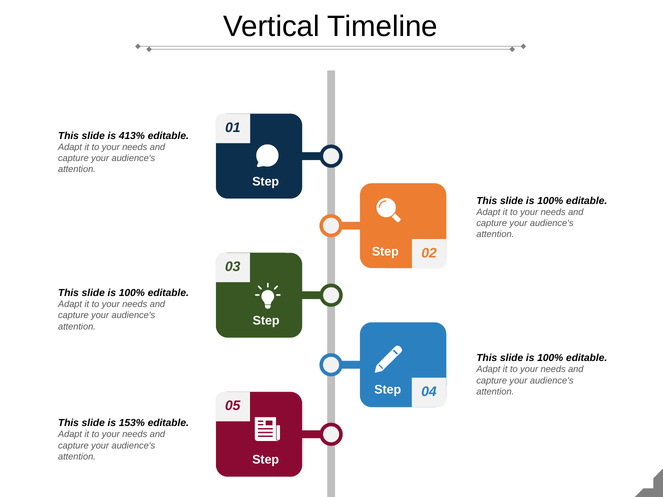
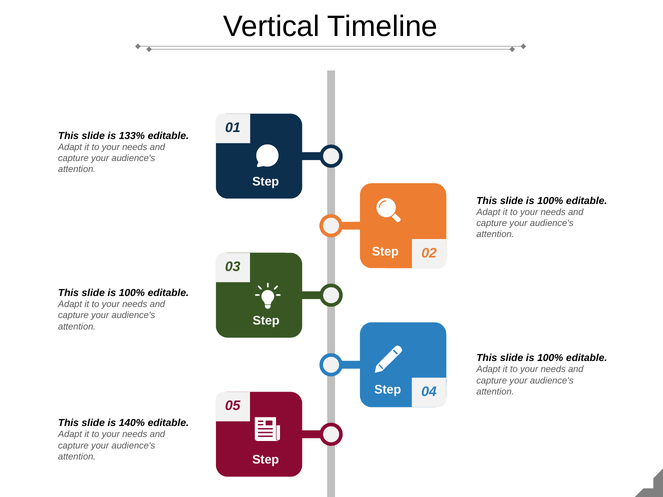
413%: 413% -> 133%
153%: 153% -> 140%
